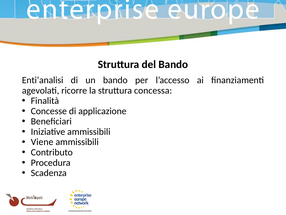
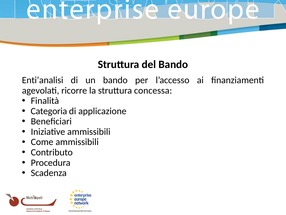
Concesse: Concesse -> Categoria
Viene: Viene -> Come
